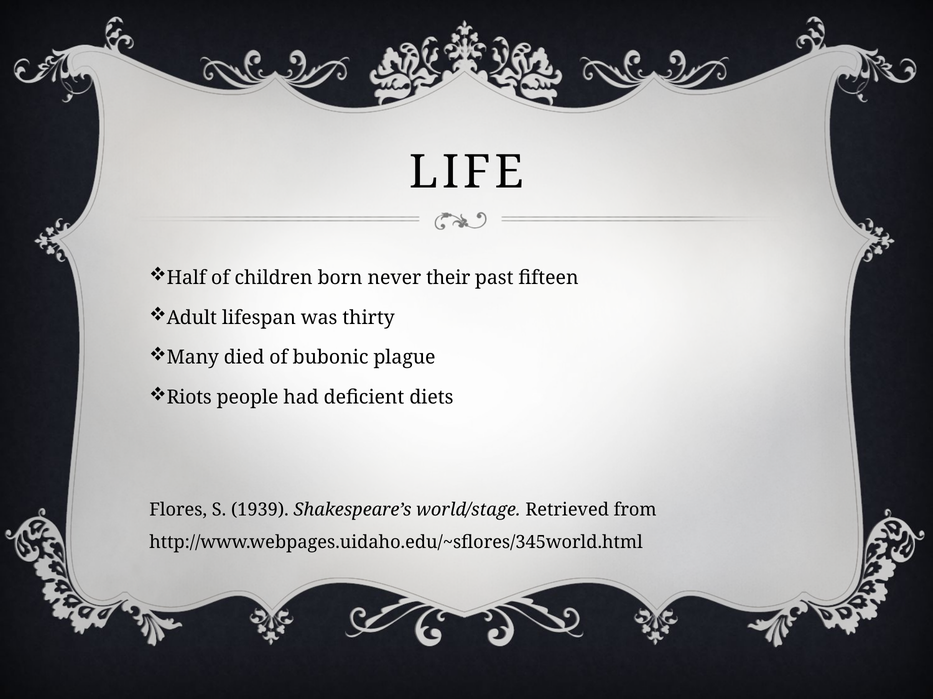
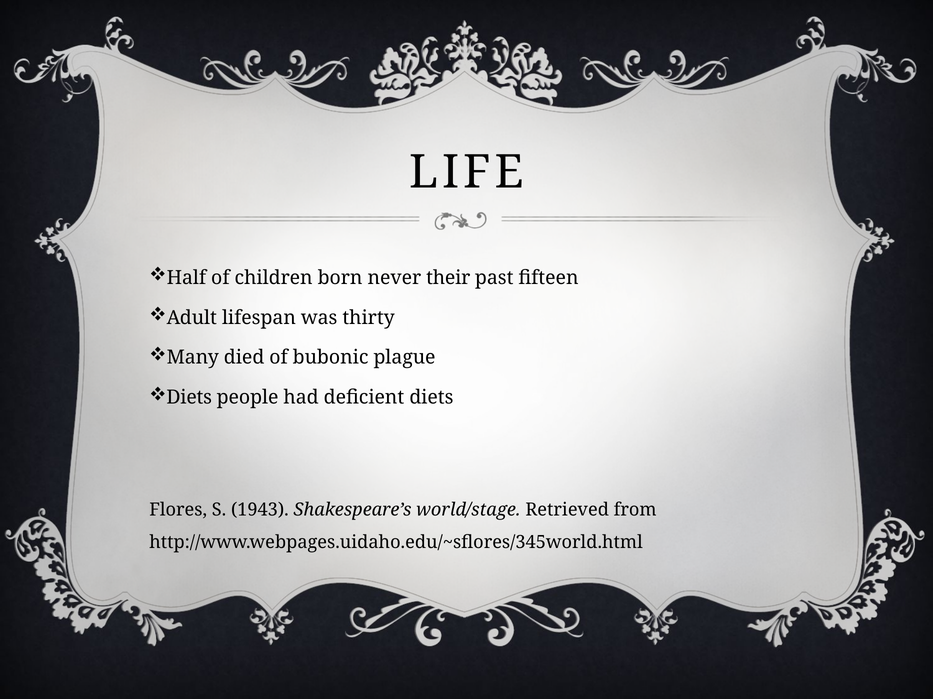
Riots at (189, 398): Riots -> Diets
1939: 1939 -> 1943
